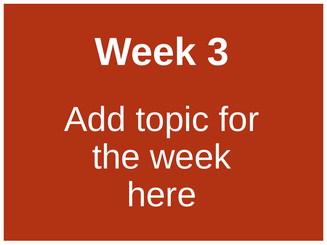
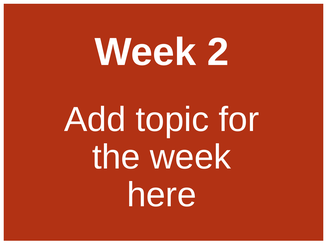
3: 3 -> 2
